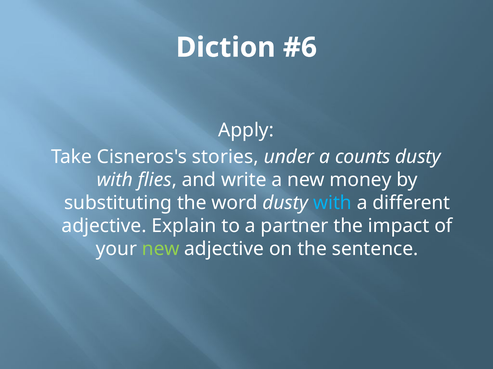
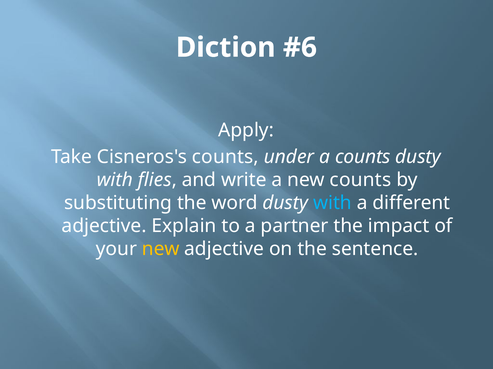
Cisneros's stories: stories -> counts
new money: money -> counts
new at (161, 249) colour: light green -> yellow
